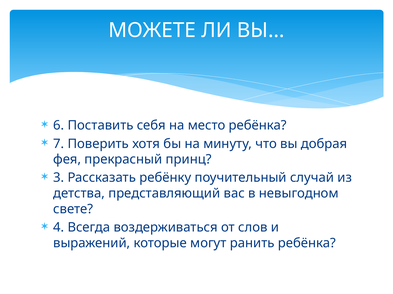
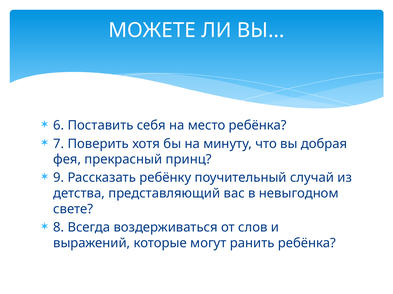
3: 3 -> 9
4: 4 -> 8
